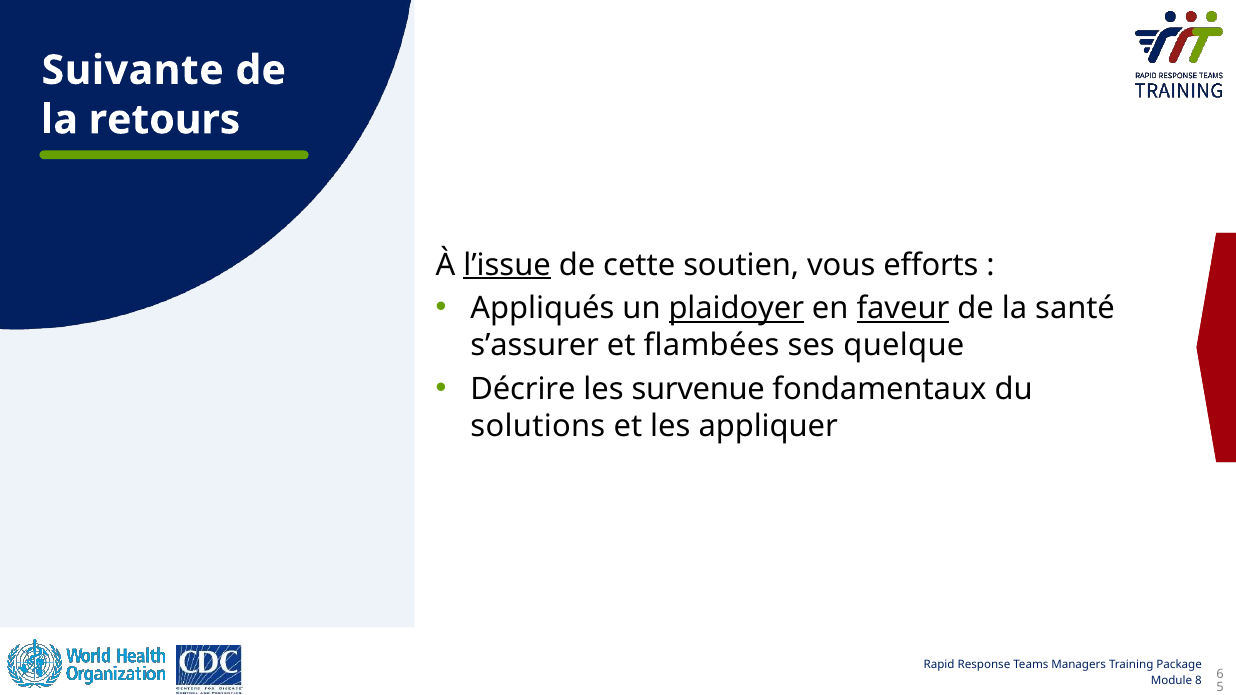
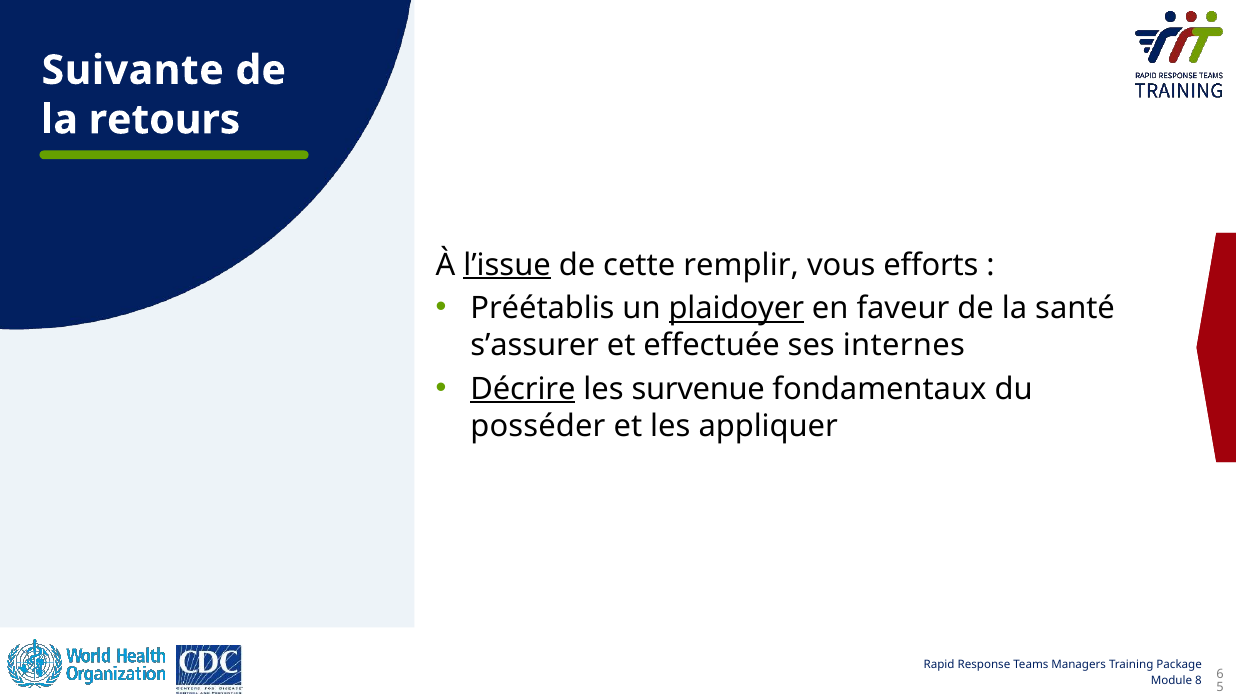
soutien: soutien -> remplir
Appliqués: Appliqués -> Préétablis
faveur underline: present -> none
flambées: flambées -> effectuée
quelque: quelque -> internes
Décrire underline: none -> present
solutions: solutions -> posséder
